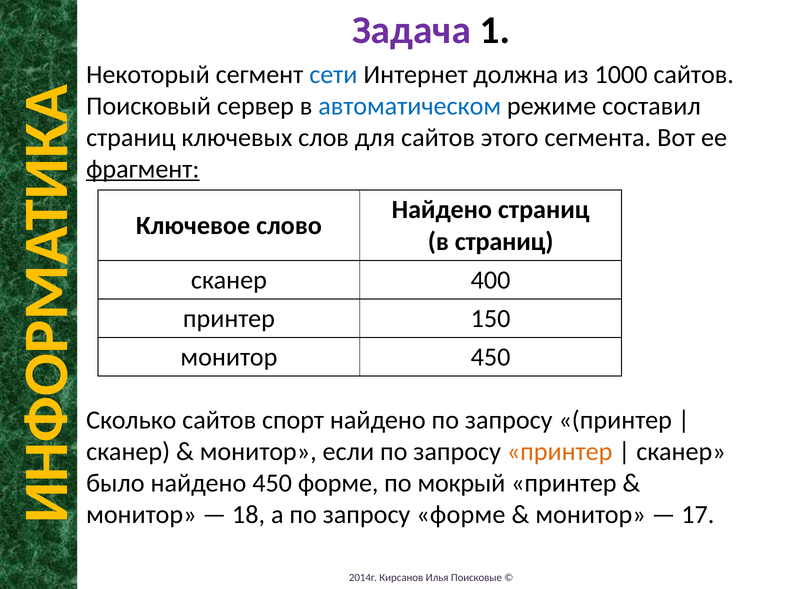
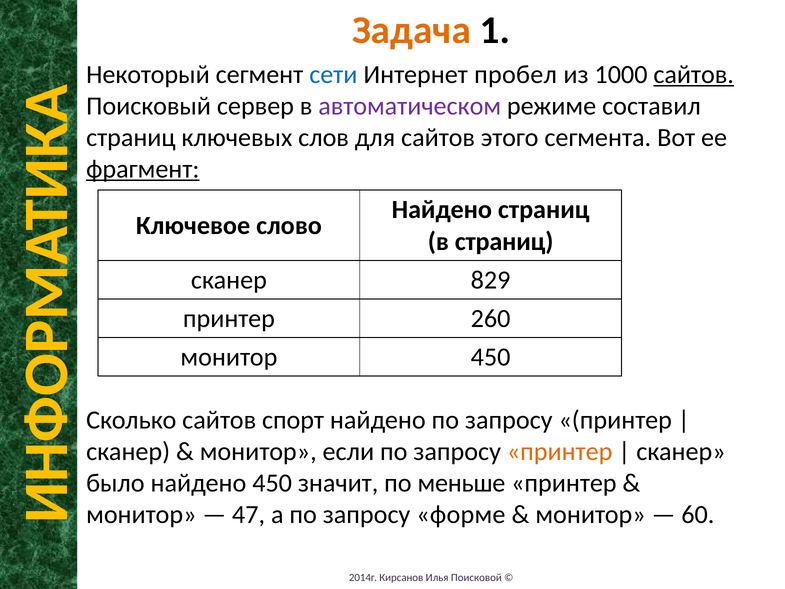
Задача colour: purple -> orange
должна: должна -> пробел
сайтов at (694, 75) underline: none -> present
автоматическом colour: blue -> purple
400: 400 -> 829
150: 150 -> 260
450 форме: форме -> значит
мокрый: мокрый -> меньше
18: 18 -> 47
17: 17 -> 60
Поисковые: Поисковые -> Поисковой
